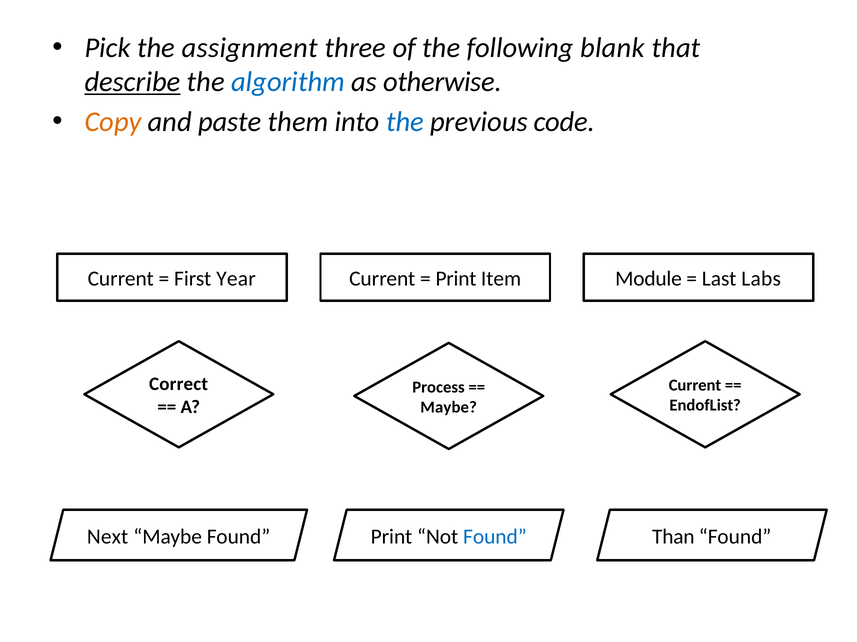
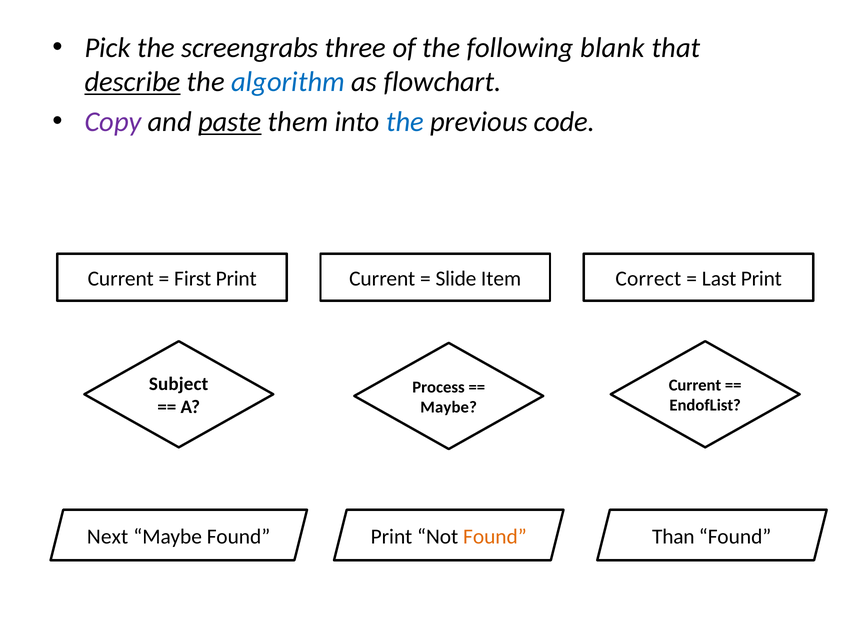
assignment: assignment -> screengrabs
otherwise: otherwise -> flowchart
Copy colour: orange -> purple
paste underline: none -> present
First Year: Year -> Print
Print at (456, 279): Print -> Slide
Module: Module -> Correct
Last Labs: Labs -> Print
Correct: Correct -> Subject
Found at (495, 537) colour: blue -> orange
